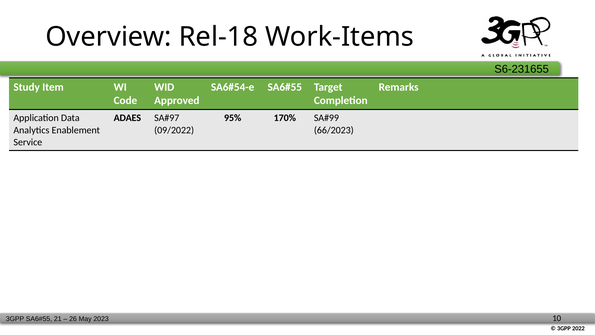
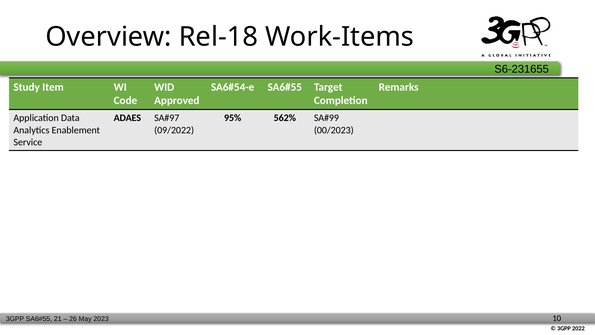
170%: 170% -> 562%
66/2023: 66/2023 -> 00/2023
